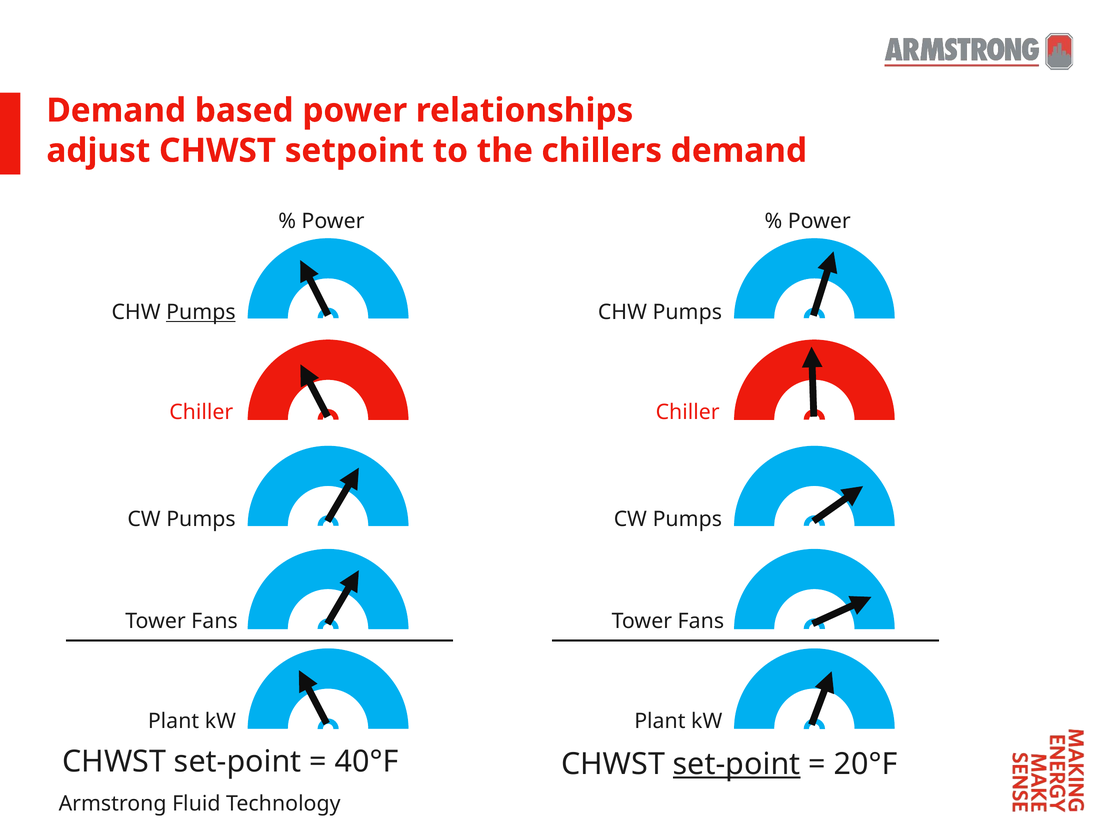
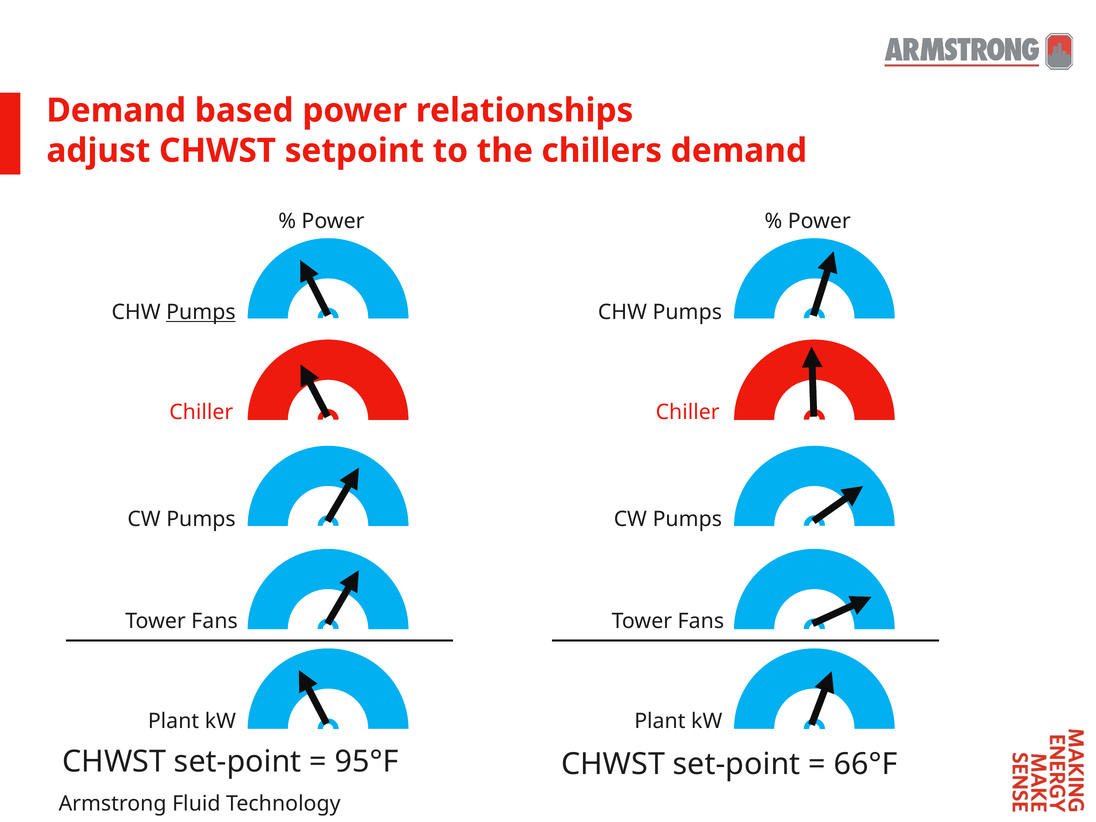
40°F: 40°F -> 95°F
set-point at (737, 764) underline: present -> none
20°F: 20°F -> 66°F
